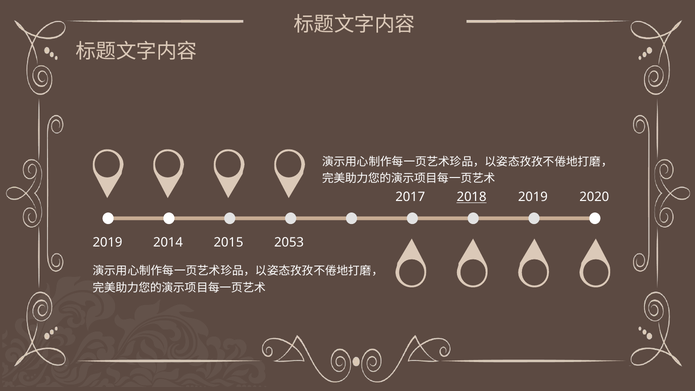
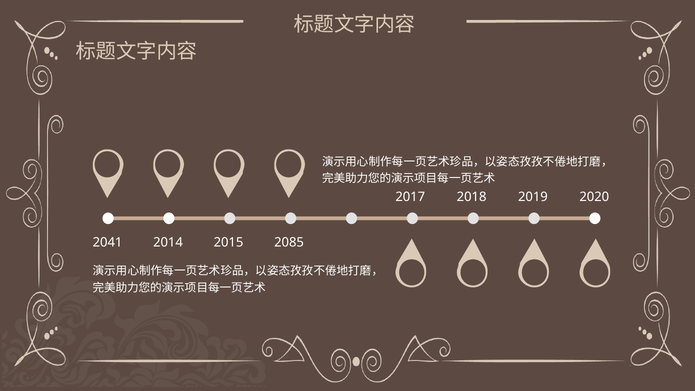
2018 underline: present -> none
2019 at (108, 243): 2019 -> 2041
2053: 2053 -> 2085
